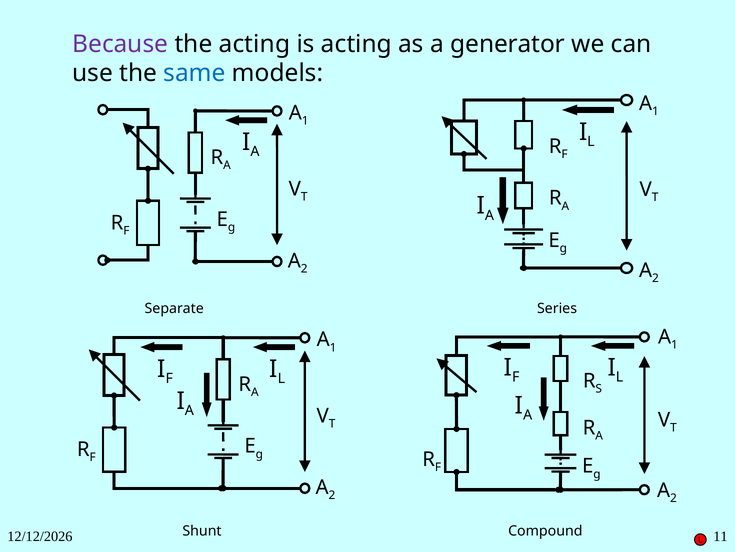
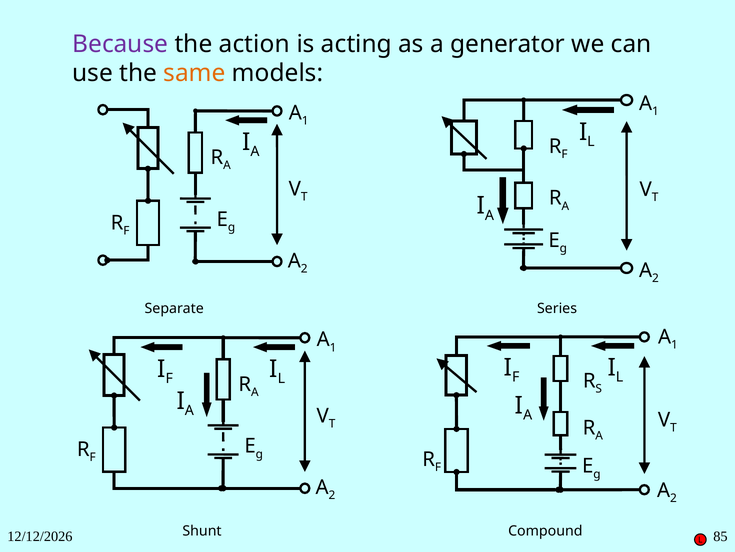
the acting: acting -> action
same colour: blue -> orange
11: 11 -> 85
